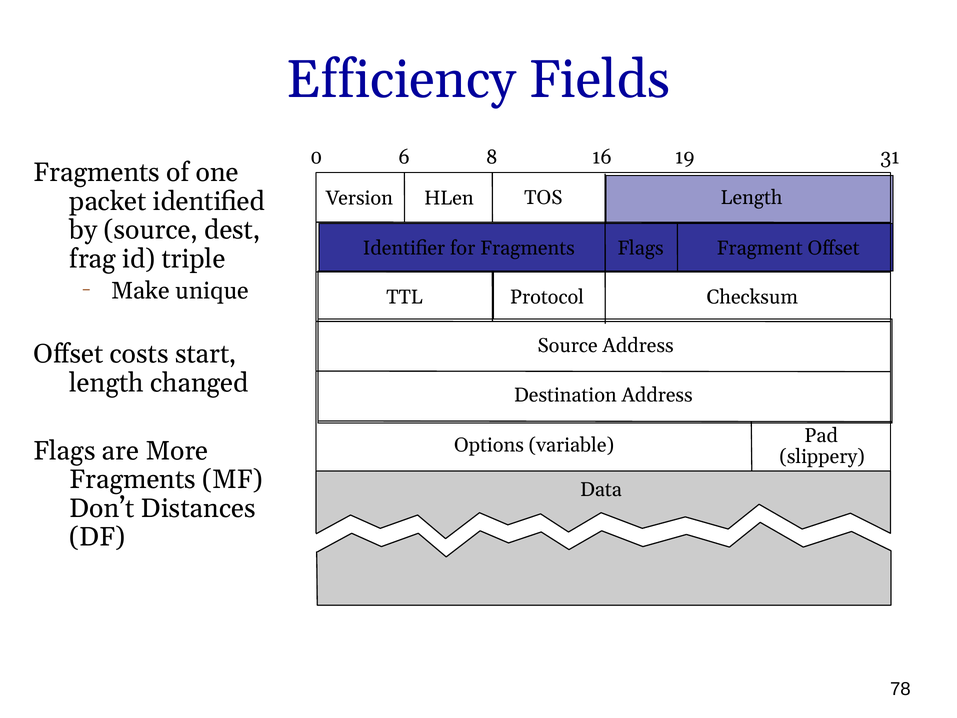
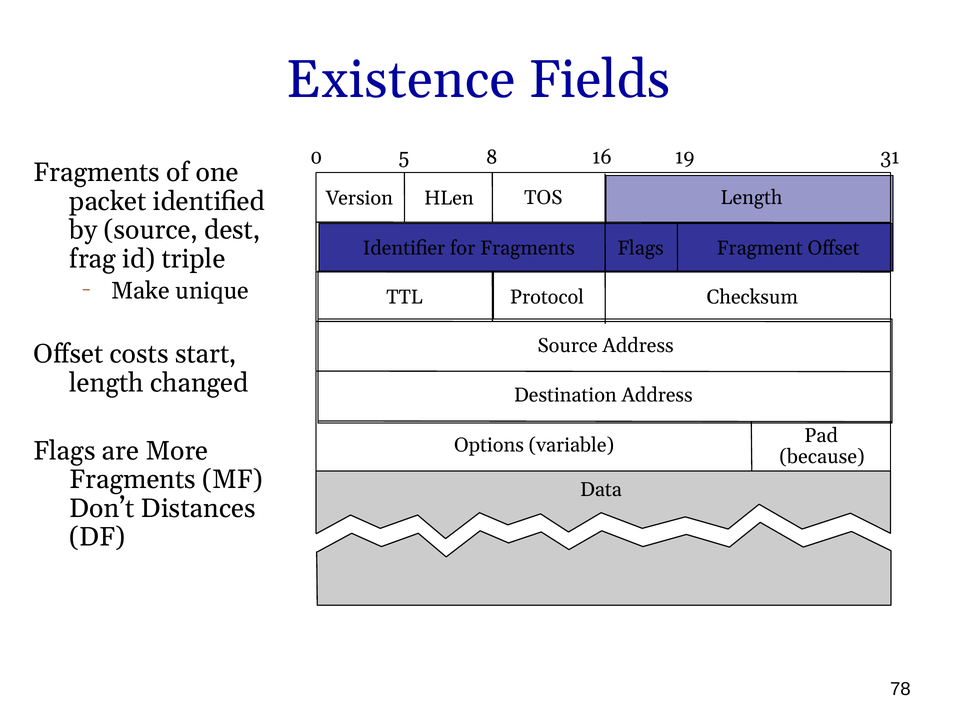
Efficiency: Efficiency -> Existence
6: 6 -> 5
slippery: slippery -> because
